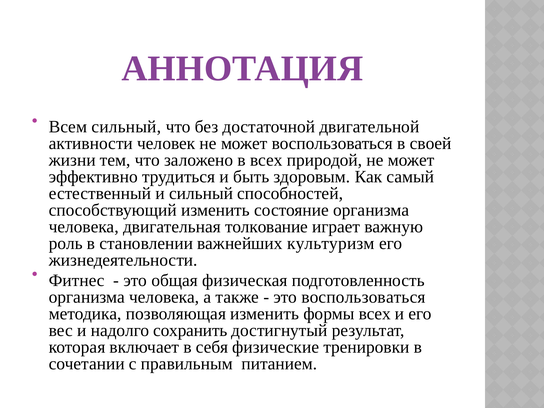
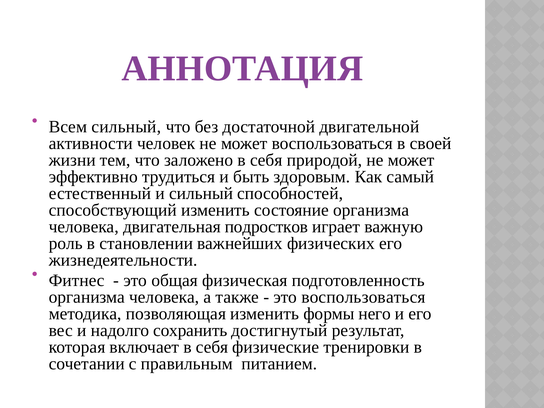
заложено в всех: всех -> себя
толкование: толкование -> подростков
культуризм: культуризм -> физических
формы всех: всех -> него
